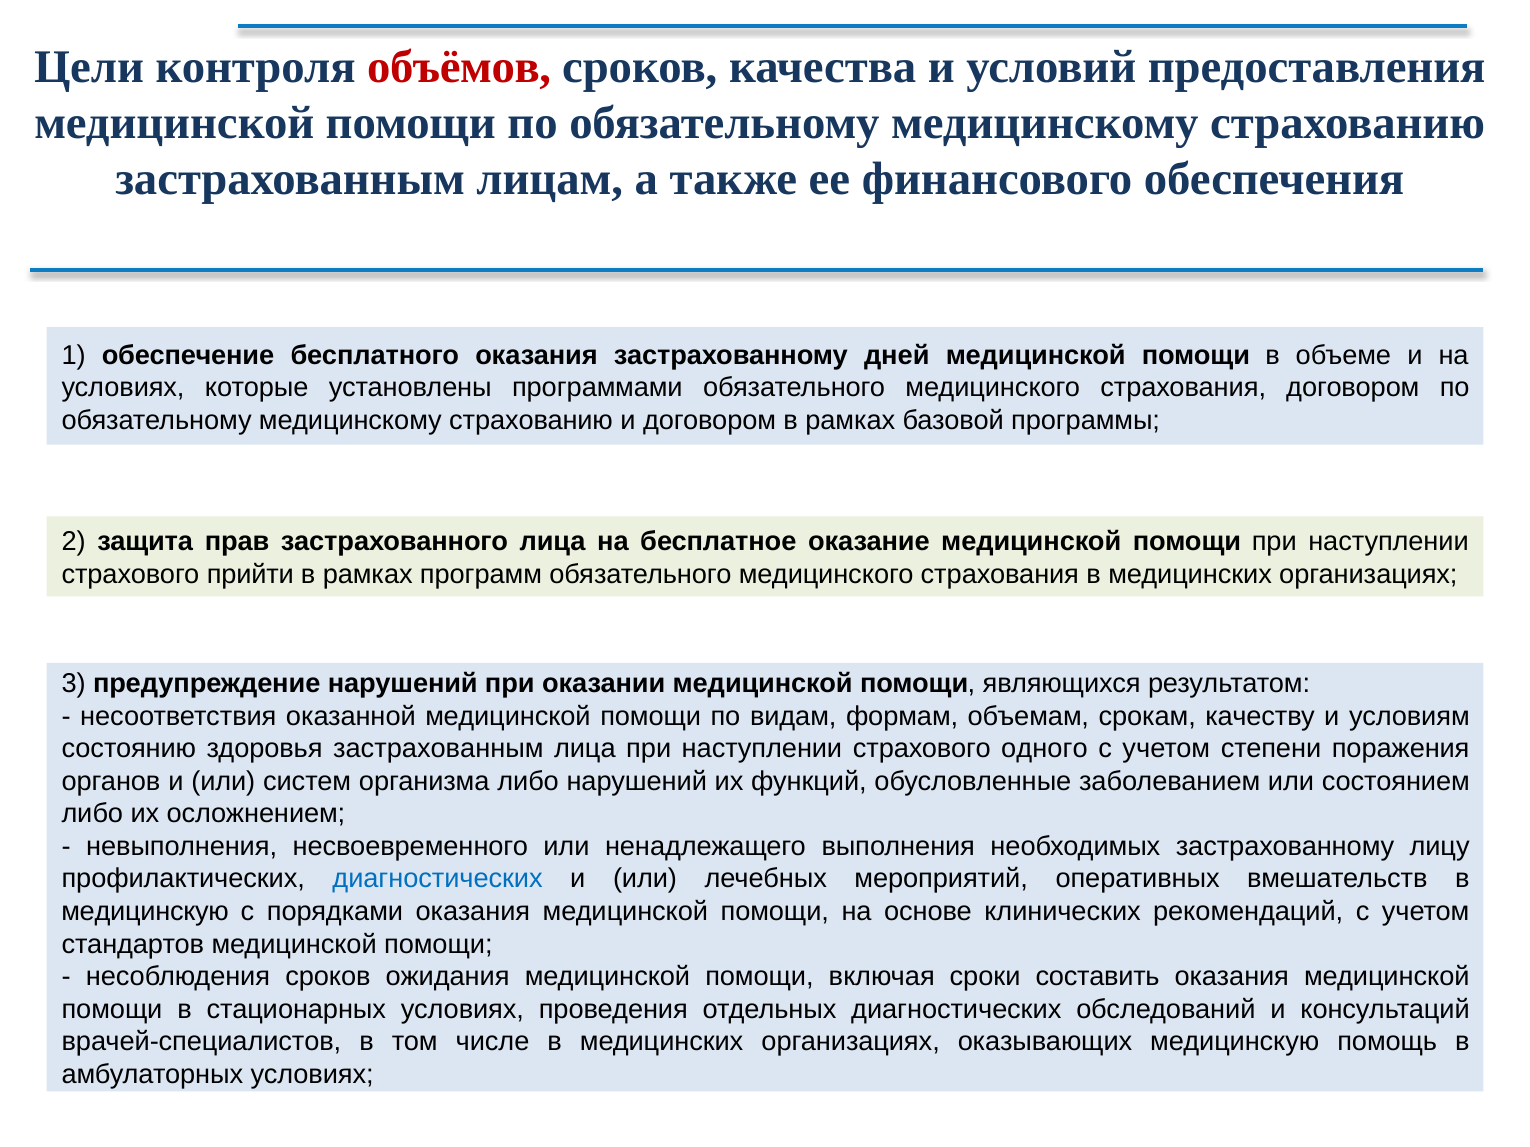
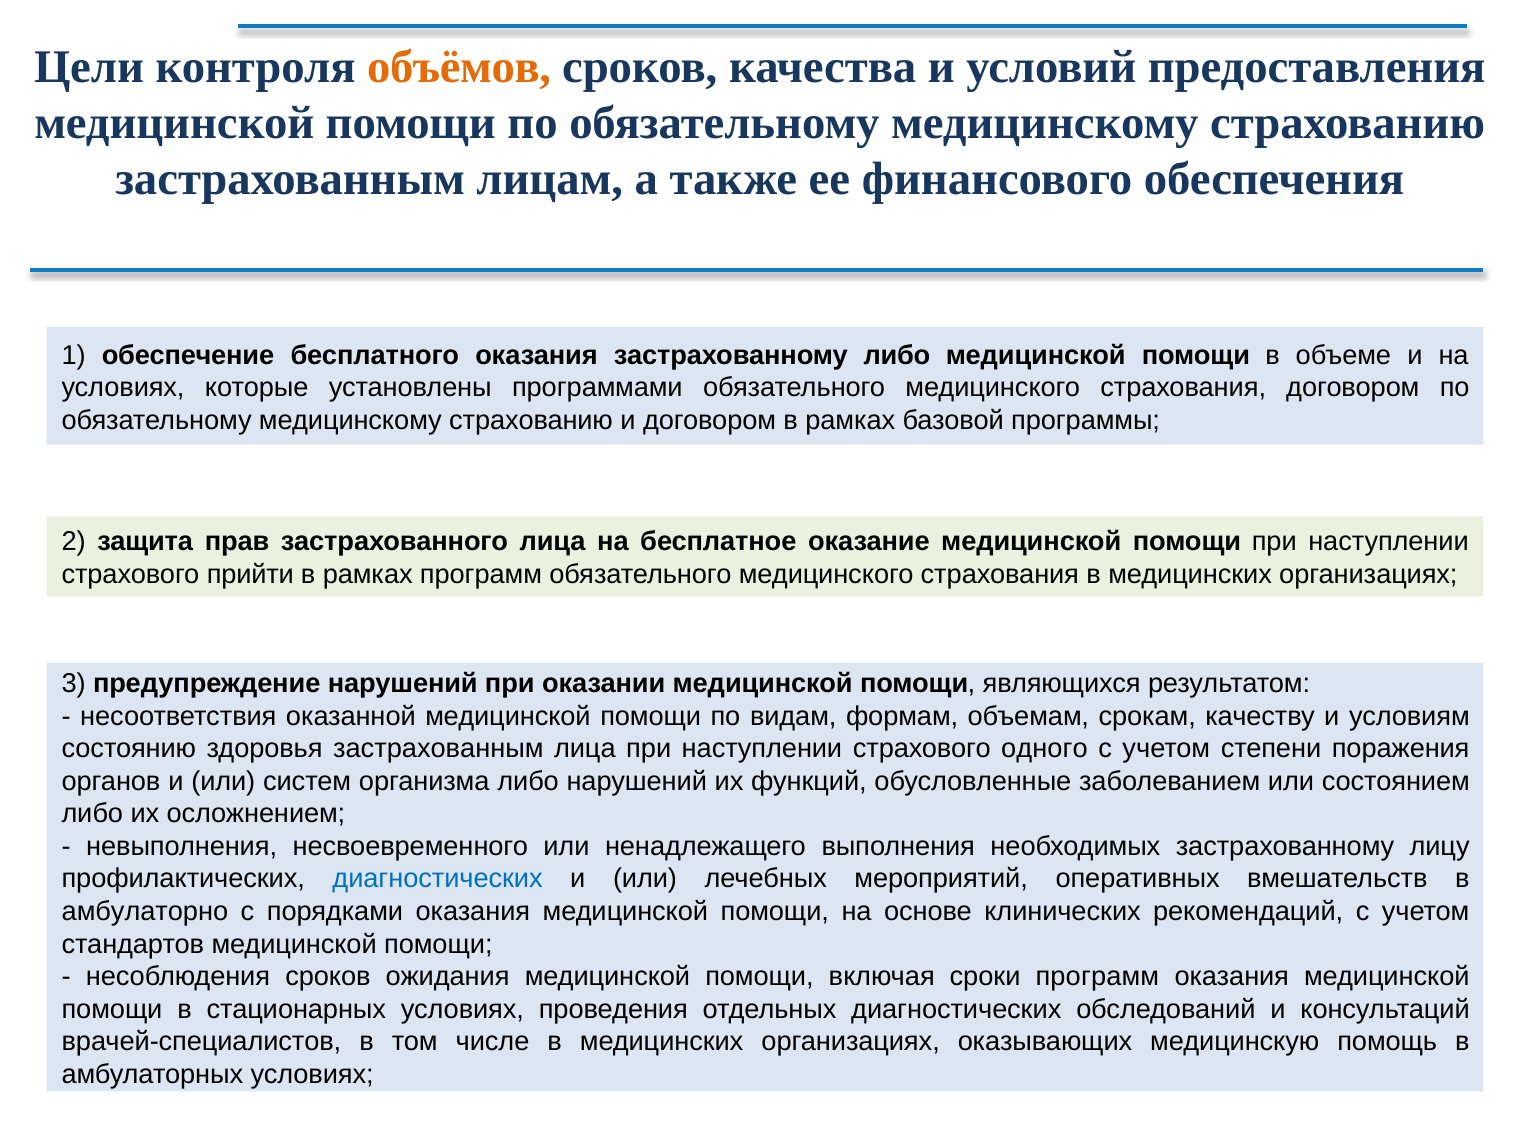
объёмов colour: red -> orange
застрахованному дней: дней -> либо
медицинскую at (145, 912): медицинскую -> амбулаторно
сроки составить: составить -> программ
